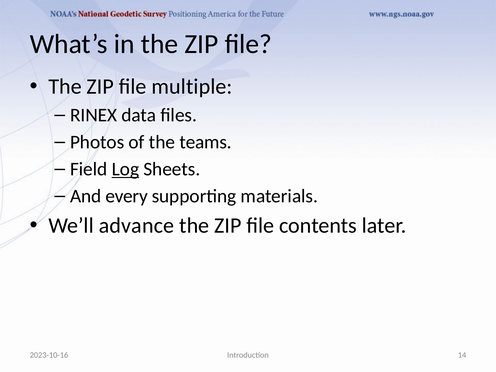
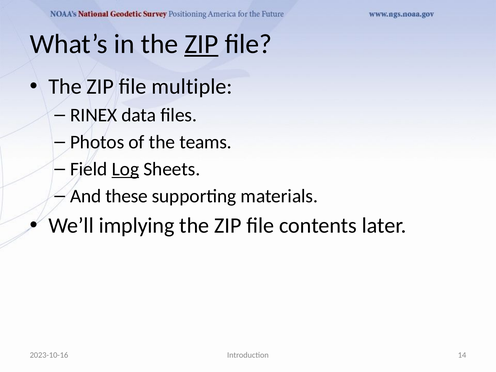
ZIP at (201, 44) underline: none -> present
every: every -> these
advance: advance -> implying
